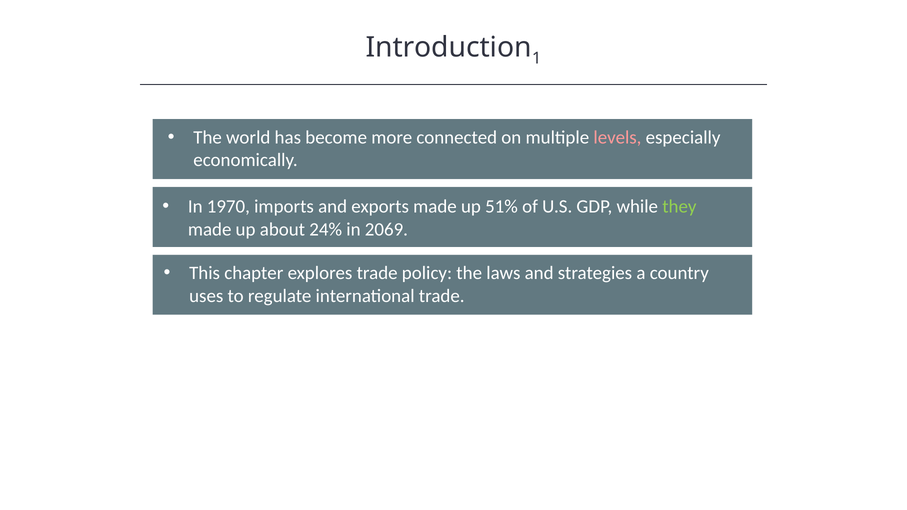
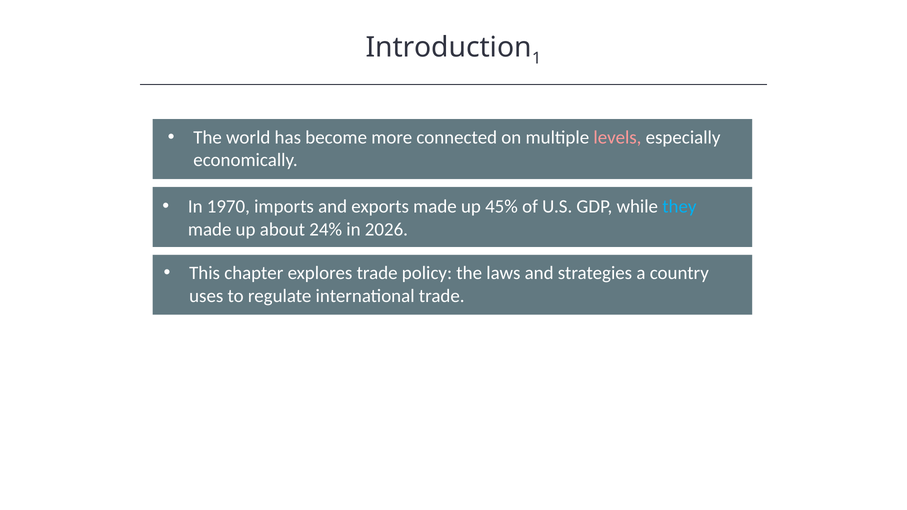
51%: 51% -> 45%
they colour: light green -> light blue
2069: 2069 -> 2026
